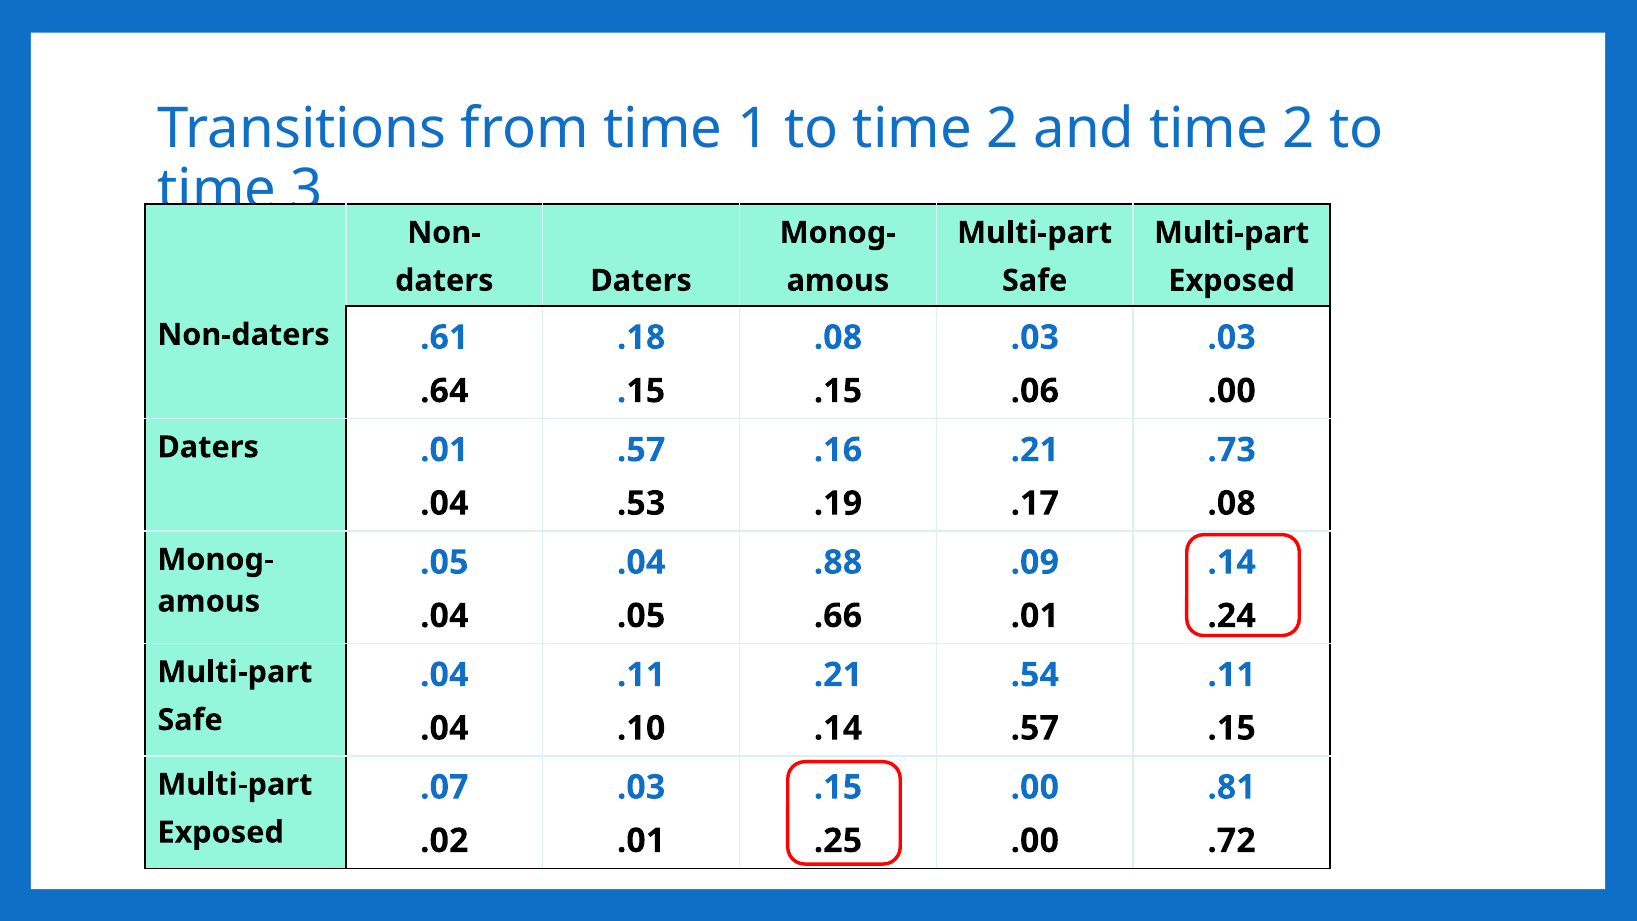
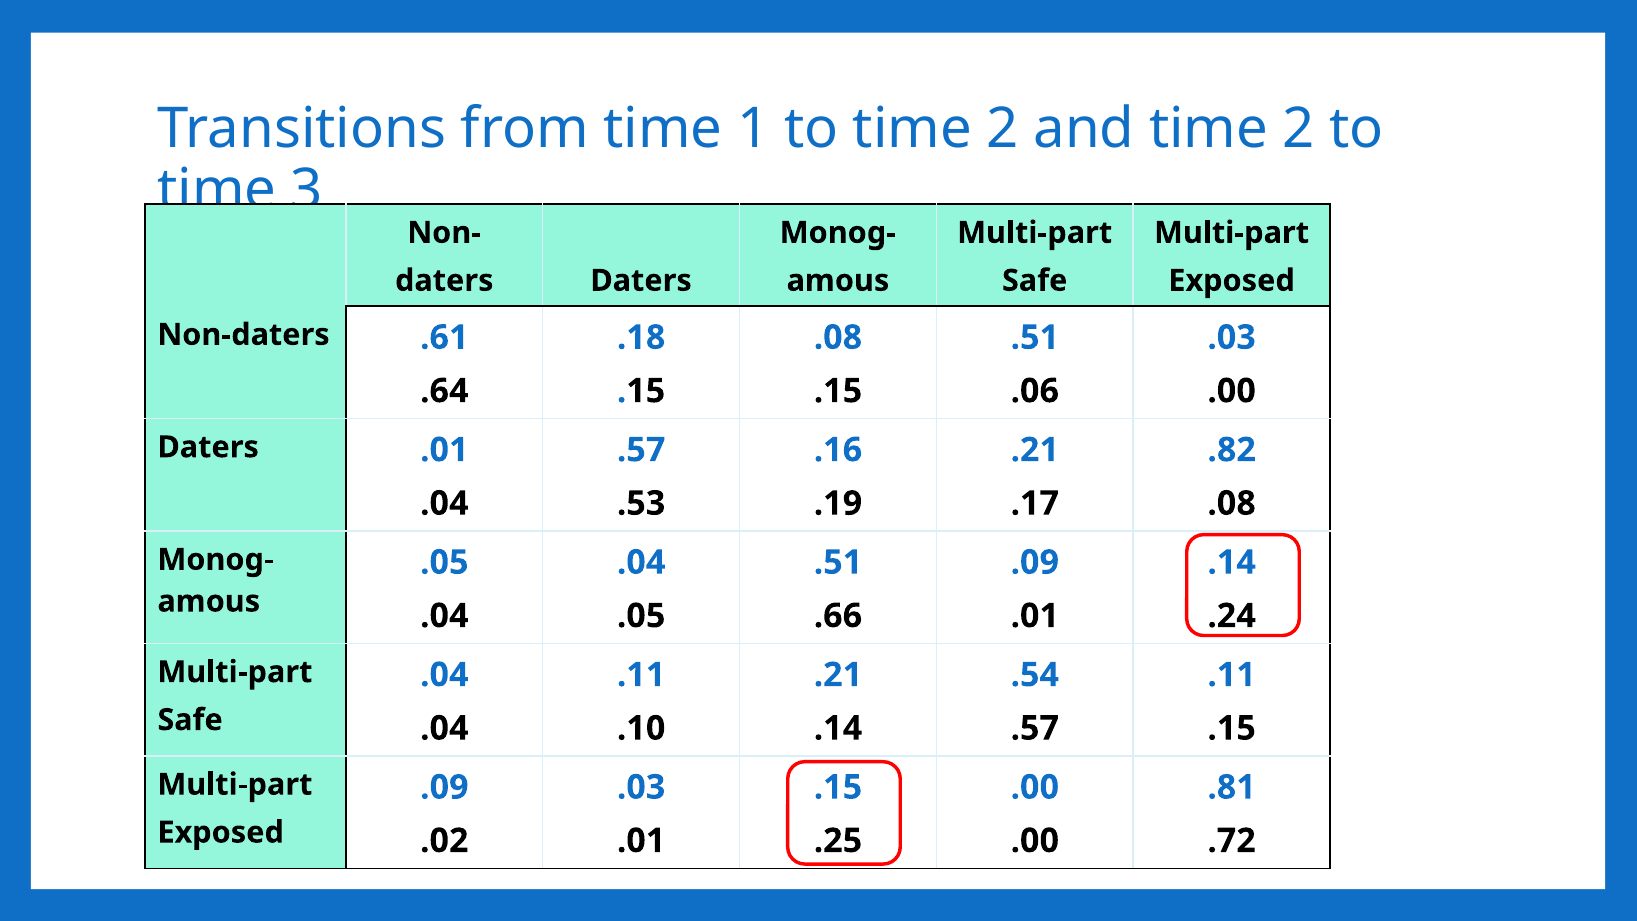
.03 at (1035, 337): .03 -> .51
.73: .73 -> .82
.88 at (838, 562): .88 -> .51
.07 at (444, 787): .07 -> .09
